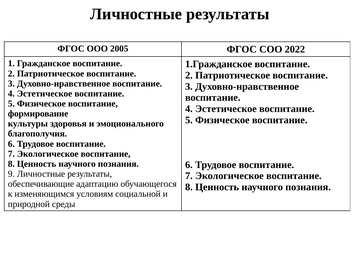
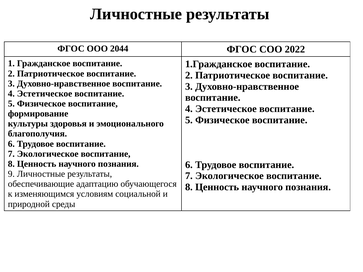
2005: 2005 -> 2044
